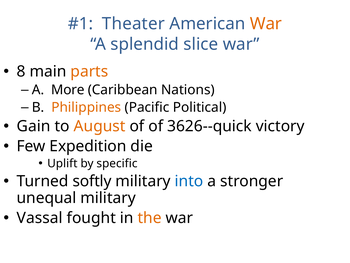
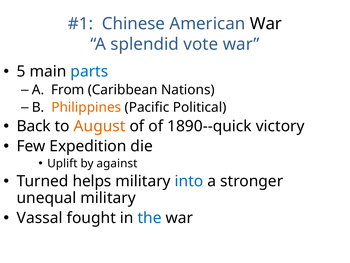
Theater: Theater -> Chinese
War at (266, 24) colour: orange -> black
slice: slice -> vote
8: 8 -> 5
parts colour: orange -> blue
More: More -> From
Gain: Gain -> Back
3626--quick: 3626--quick -> 1890--quick
specific: specific -> against
softly: softly -> helps
the colour: orange -> blue
